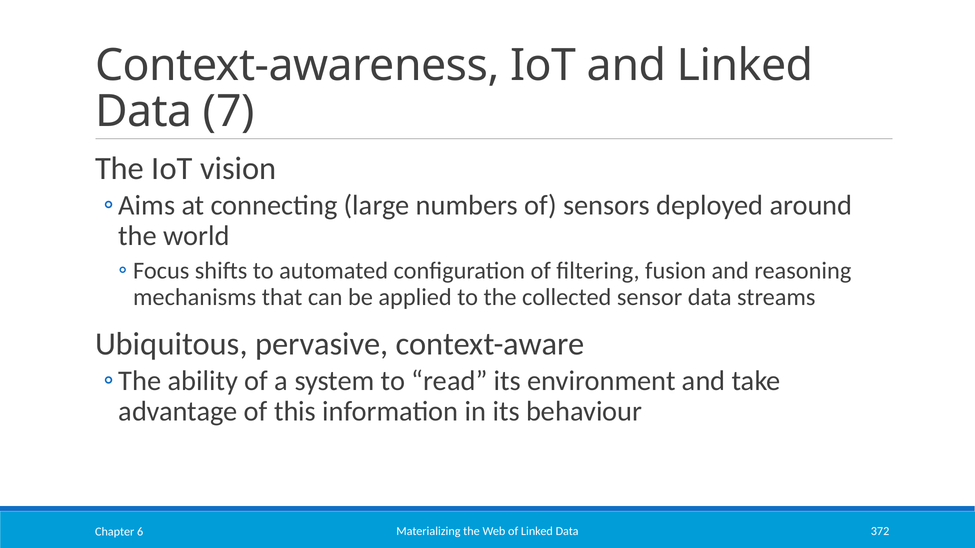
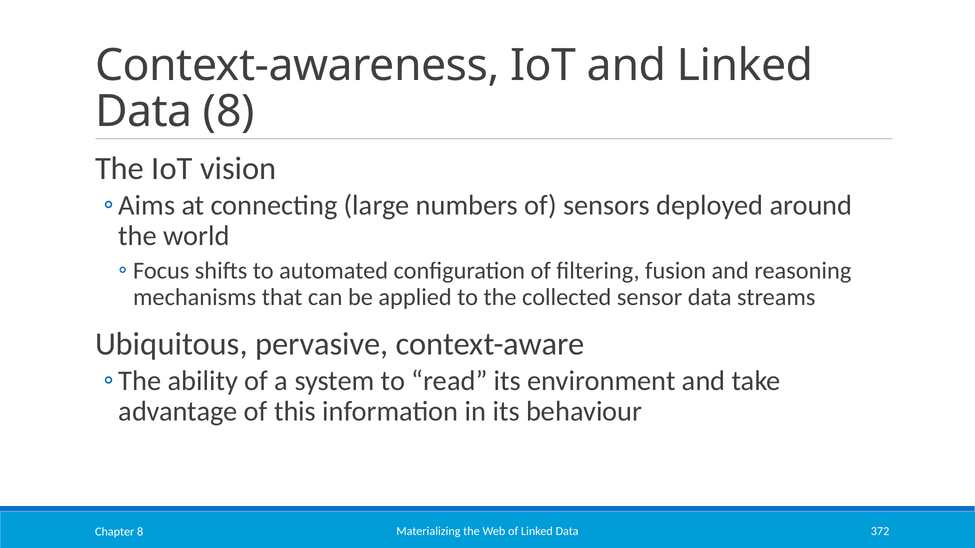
Data 7: 7 -> 8
Chapter 6: 6 -> 8
